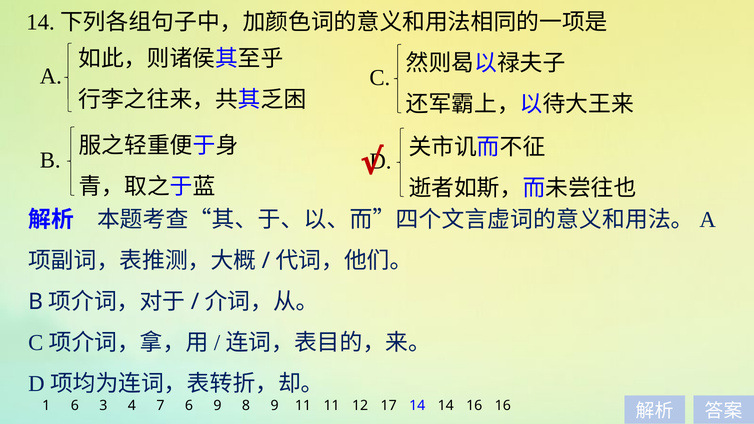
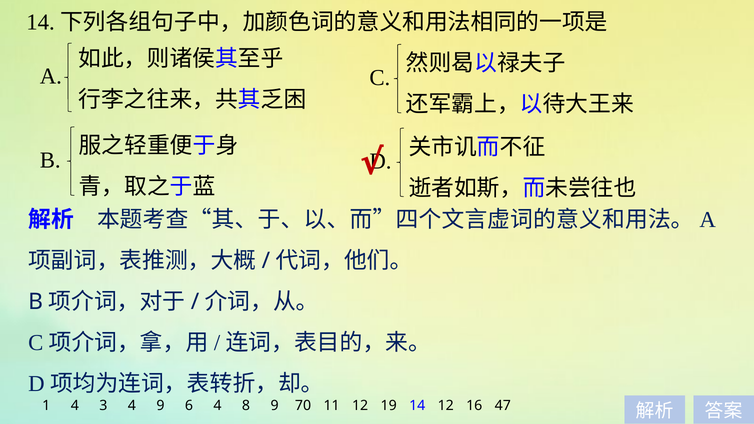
1 6: 6 -> 4
4 7: 7 -> 9
6 9: 9 -> 4
9 11: 11 -> 70
17: 17 -> 19
14 14: 14 -> 12
16 16: 16 -> 47
